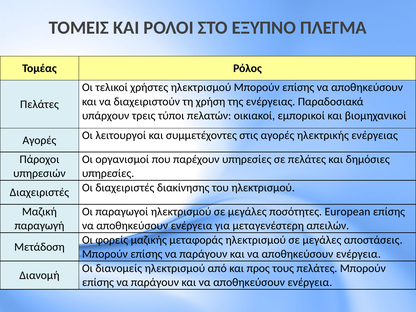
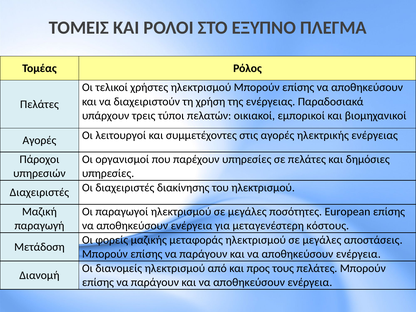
απειλών: απειλών -> κόστους
